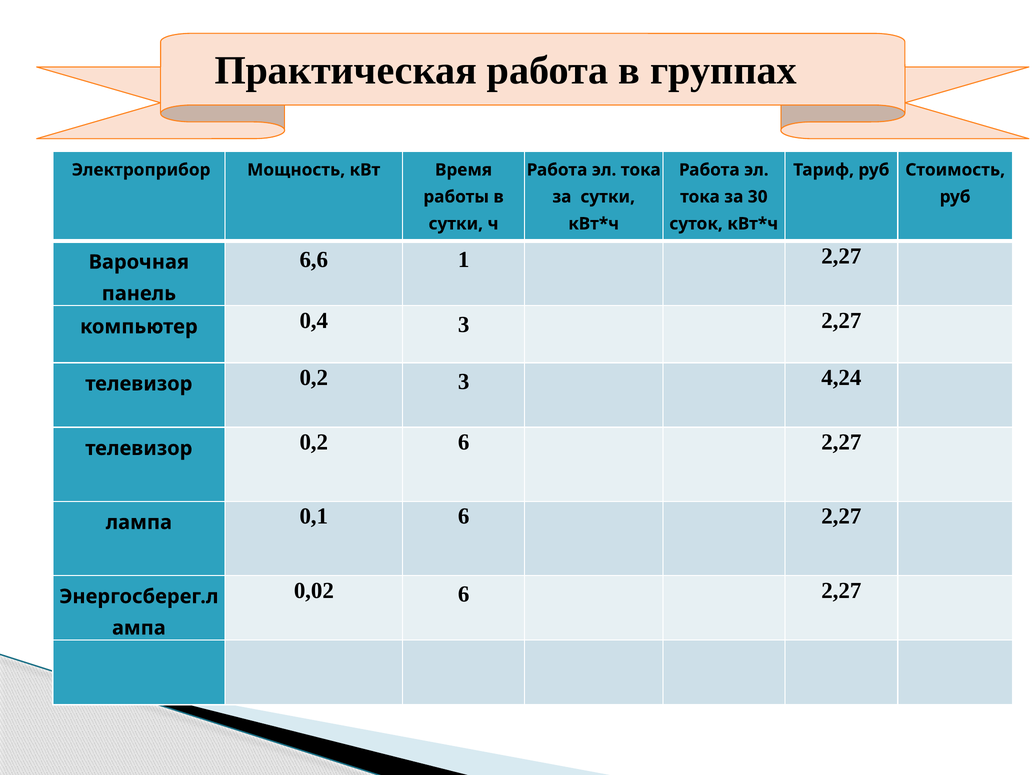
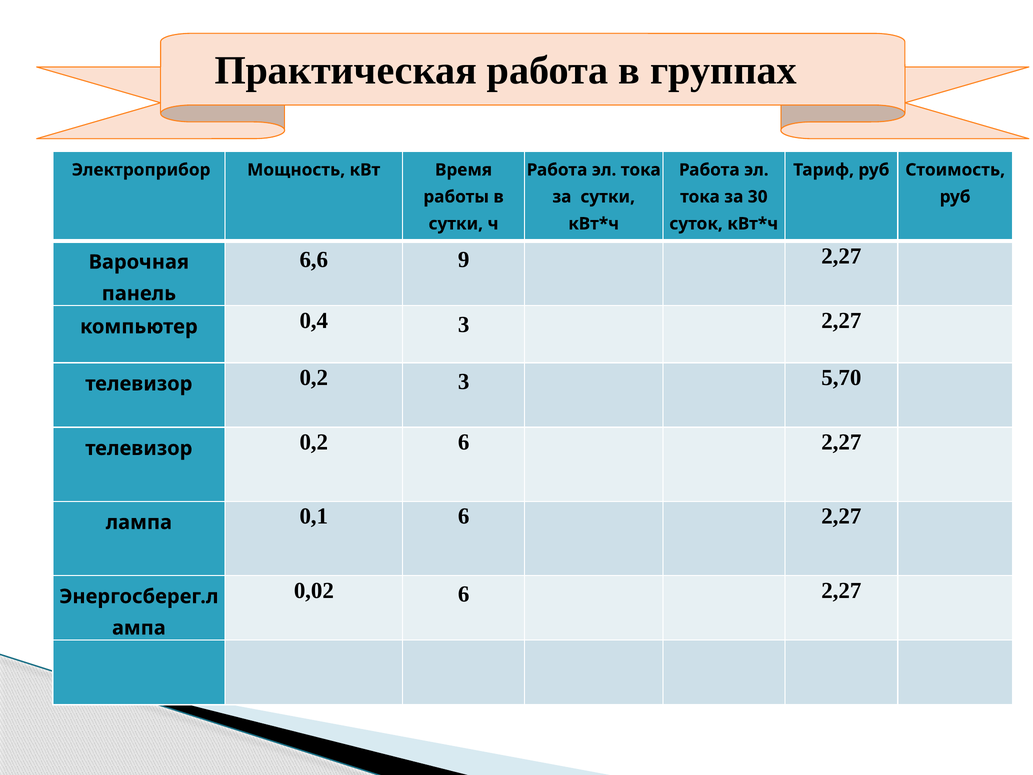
1: 1 -> 9
4,24: 4,24 -> 5,70
